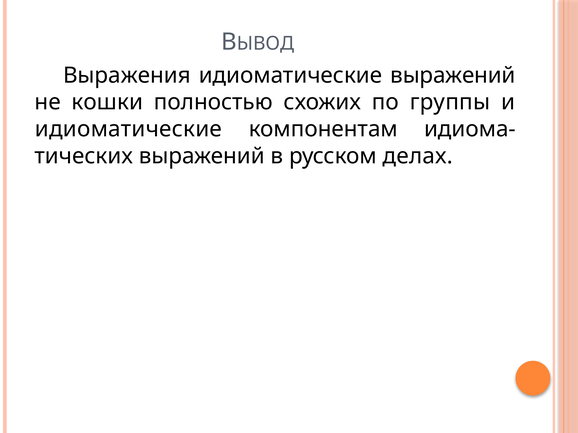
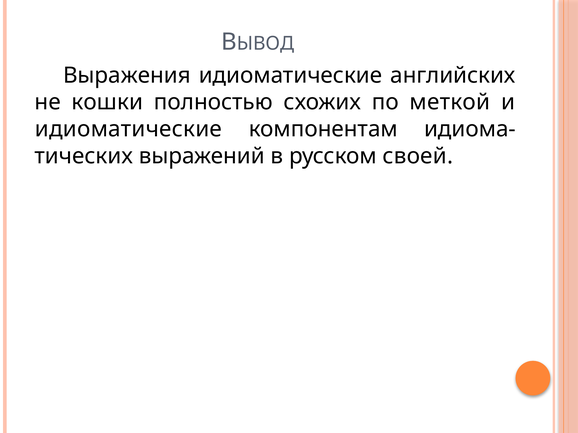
идиоматические выражений: выражений -> английских
группы: группы -> меткой
делах: делах -> своей
